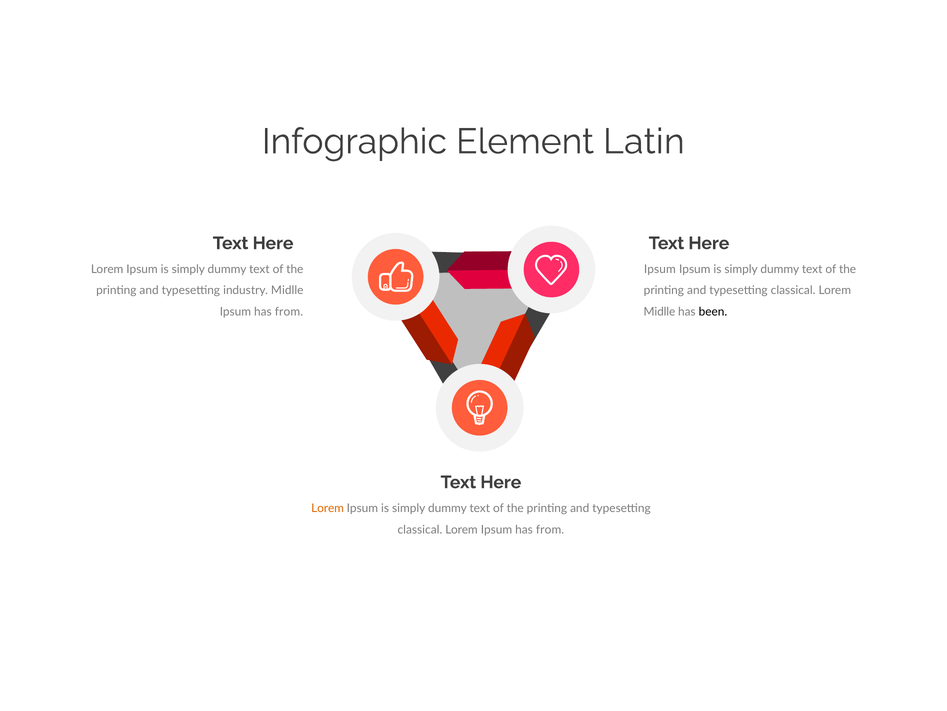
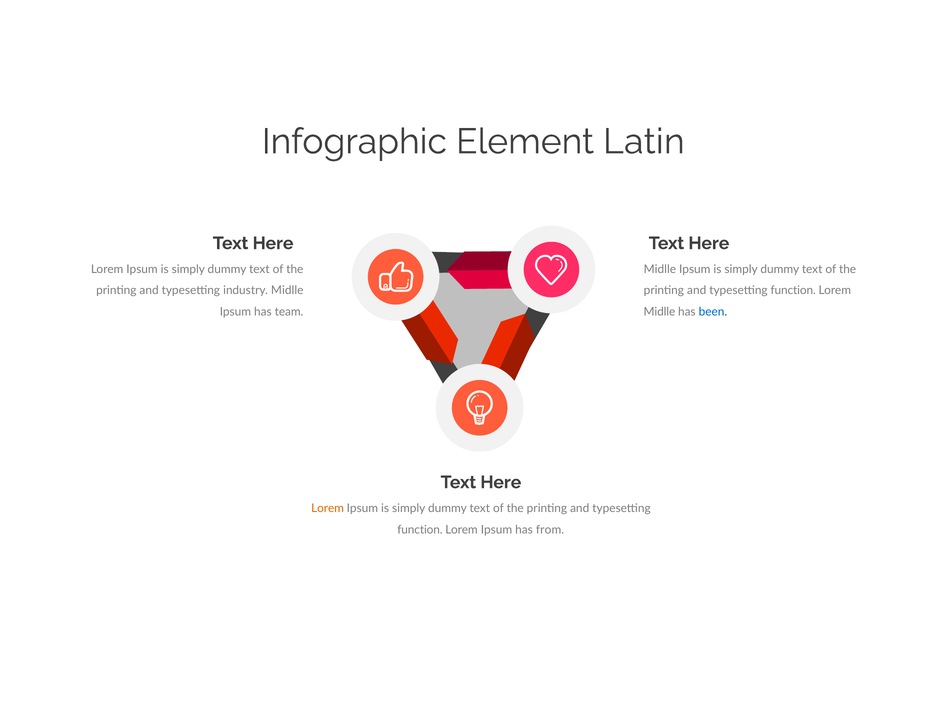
Ipsum at (660, 269): Ipsum -> Midlle
classical at (793, 290): classical -> function
from at (289, 312): from -> team
been colour: black -> blue
classical at (420, 529): classical -> function
